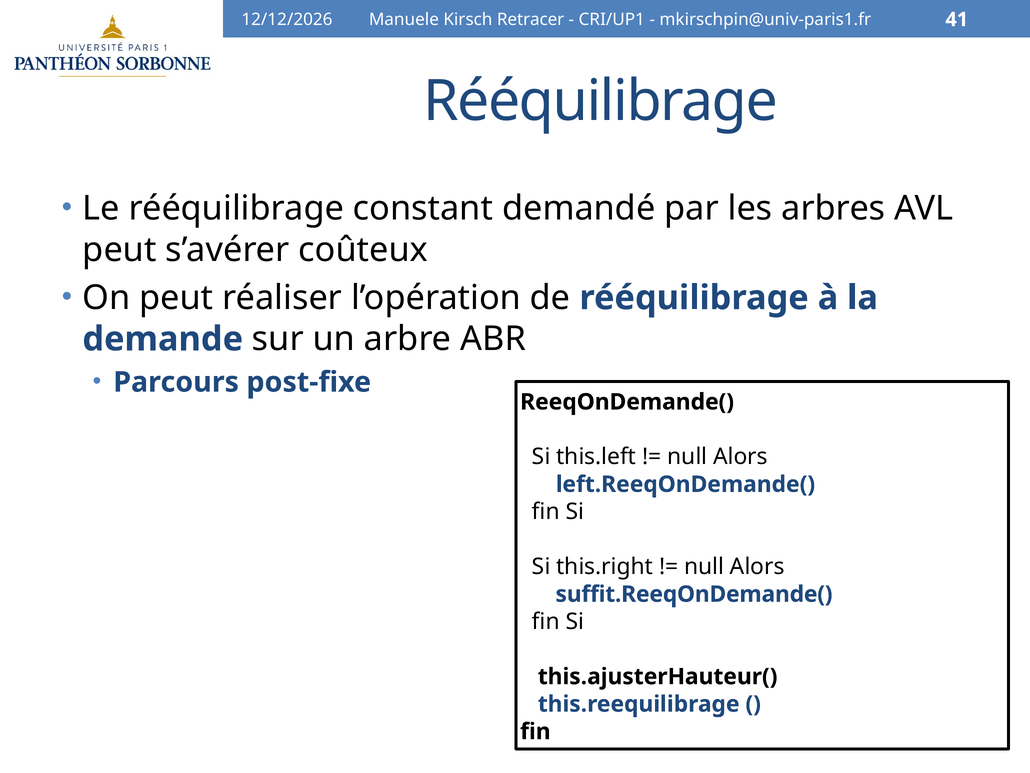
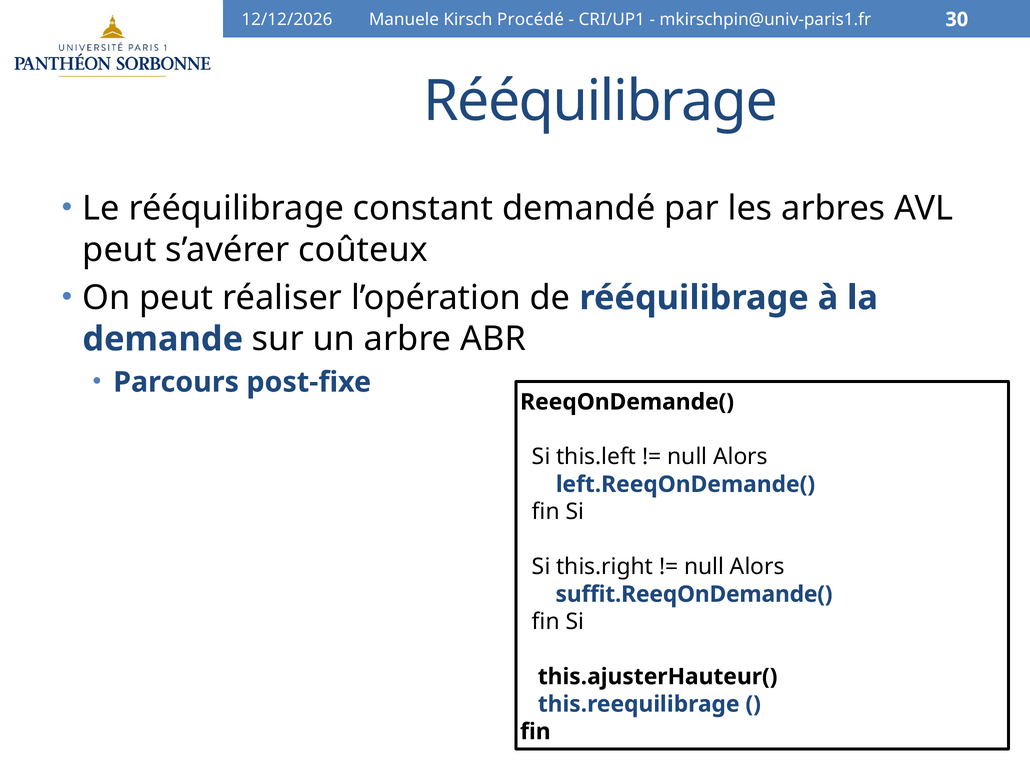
Retracer: Retracer -> Procédé
41: 41 -> 30
